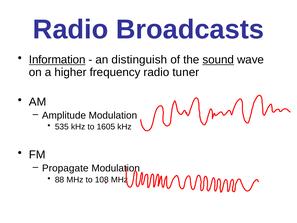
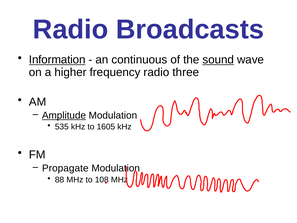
distinguish: distinguish -> continuous
tuner: tuner -> three
Amplitude underline: none -> present
